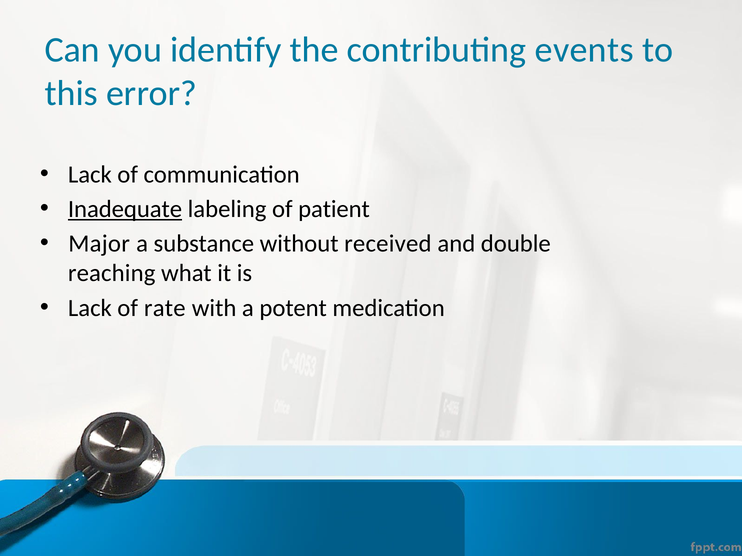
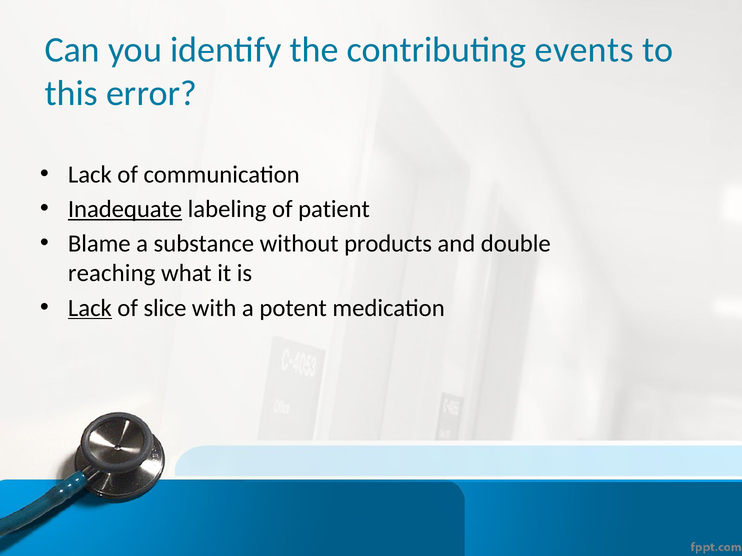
Major: Major -> Blame
received: received -> products
Lack at (90, 308) underline: none -> present
rate: rate -> slice
